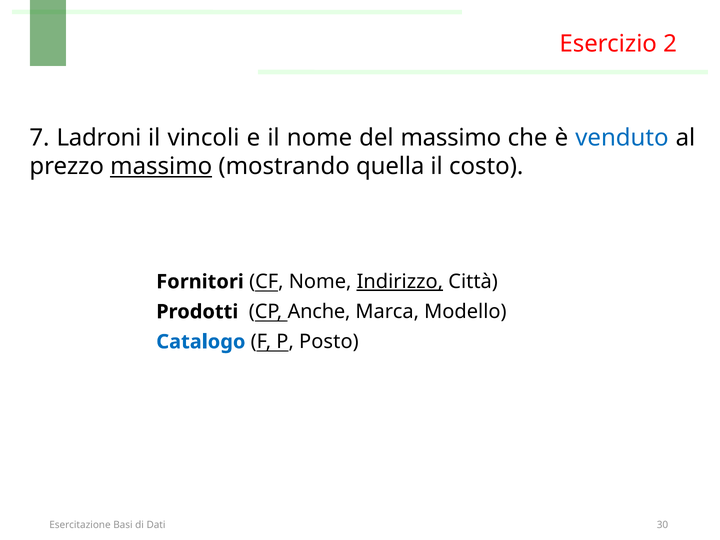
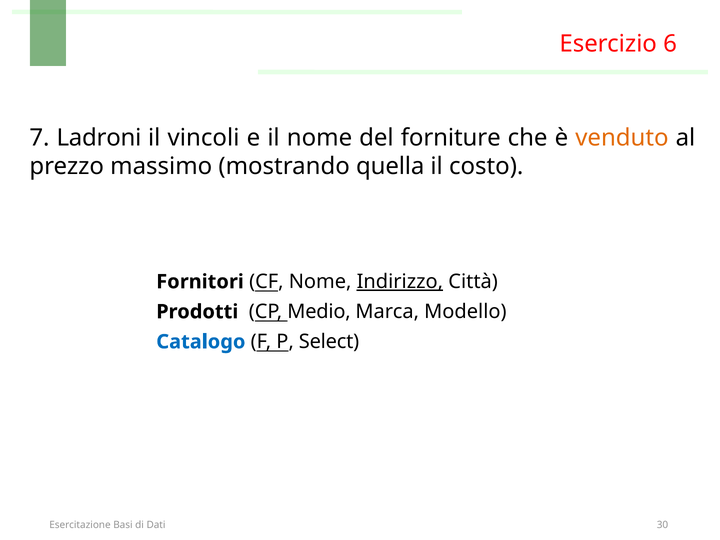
2: 2 -> 6
del massimo: massimo -> forniture
venduto colour: blue -> orange
massimo at (161, 167) underline: present -> none
Anche: Anche -> Medio
Posto: Posto -> Select
